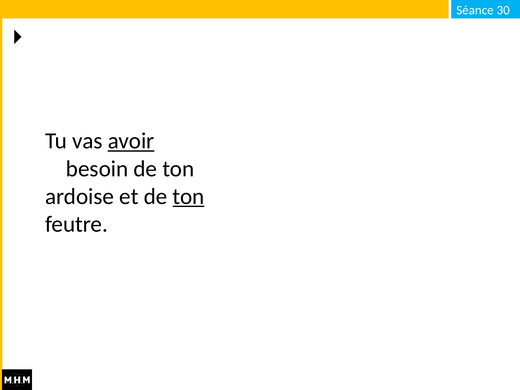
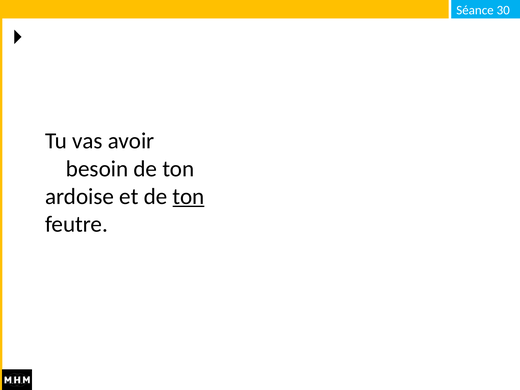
avoir underline: present -> none
